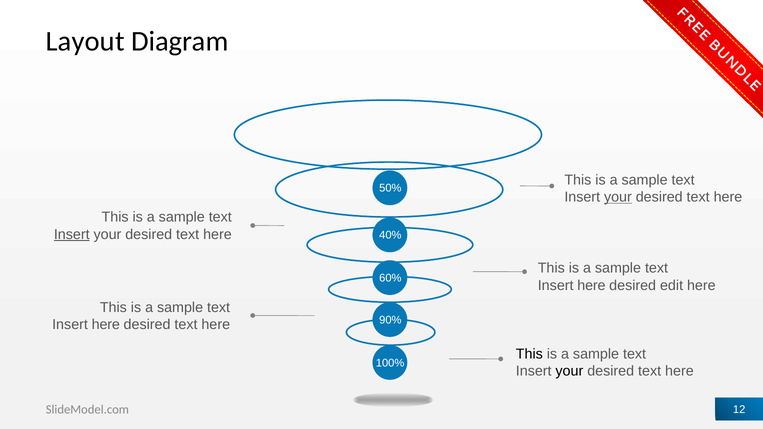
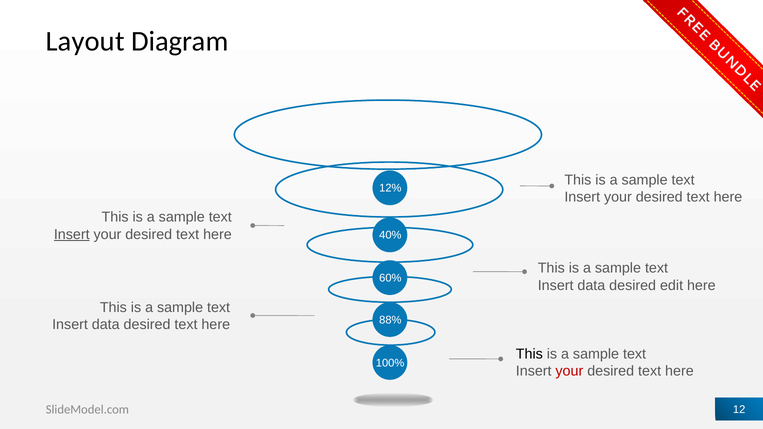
50%: 50% -> 12%
your at (618, 197) underline: present -> none
here at (591, 286): here -> data
90%: 90% -> 88%
here at (106, 325): here -> data
your at (569, 371) colour: black -> red
